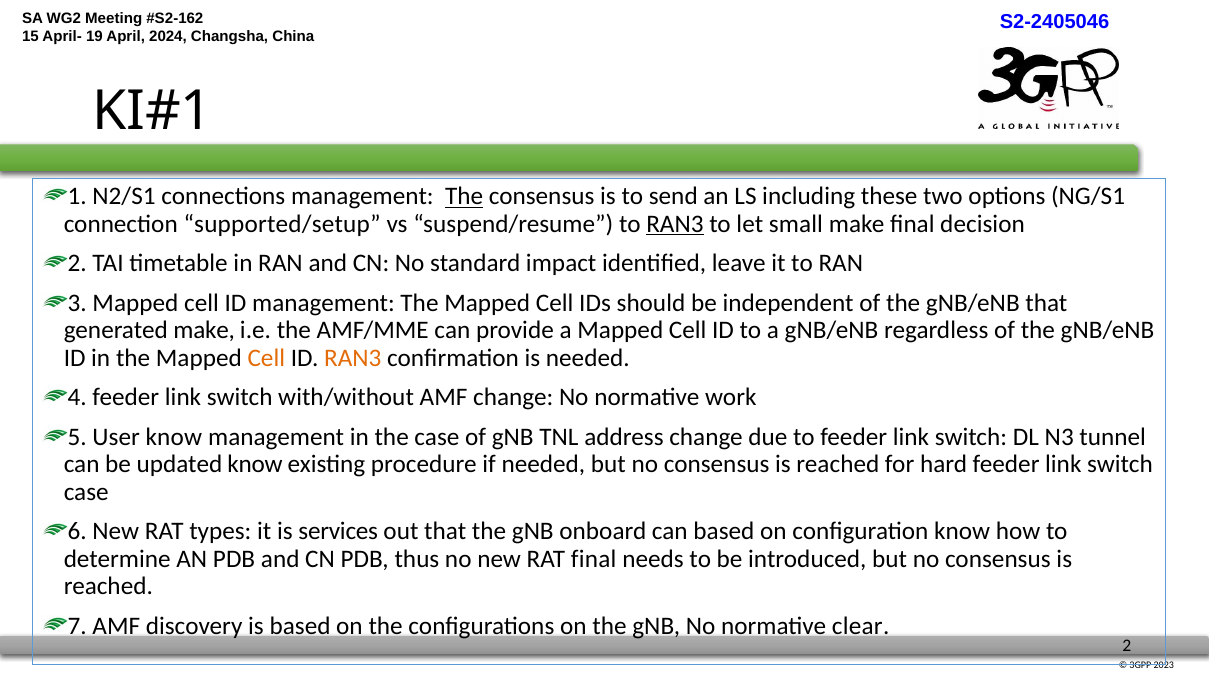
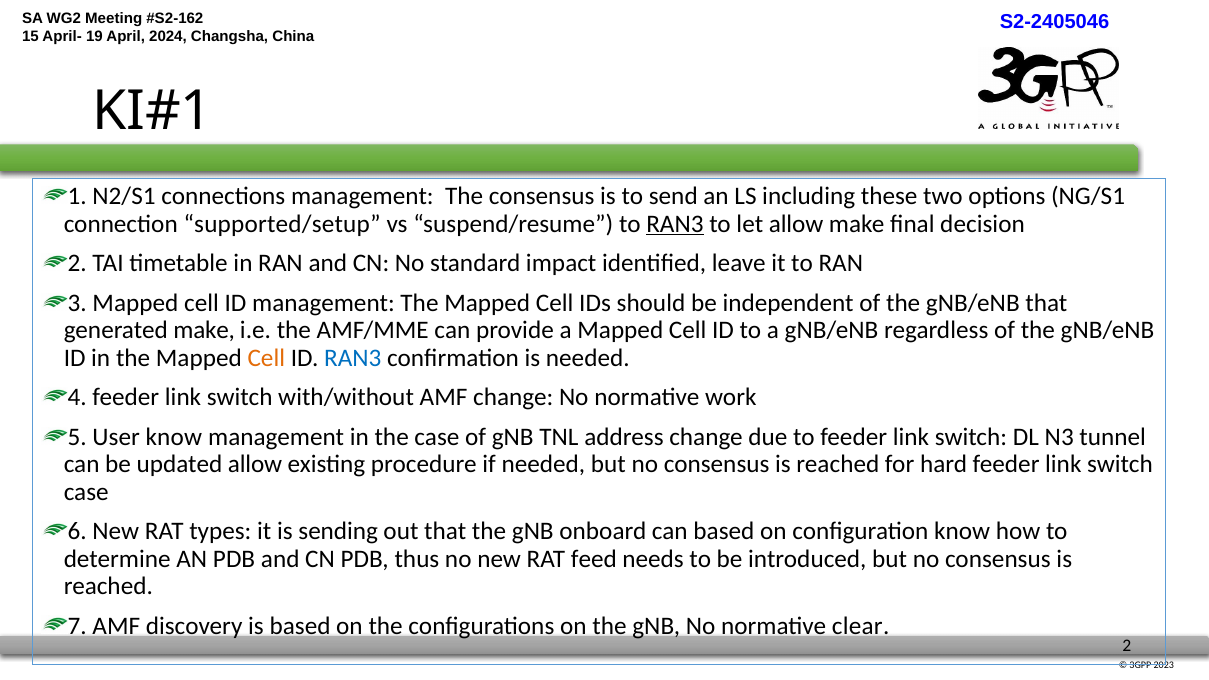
The at (464, 197) underline: present -> none
let small: small -> allow
RAN3 at (353, 358) colour: orange -> blue
updated know: know -> allow
services: services -> sending
RAT final: final -> feed
